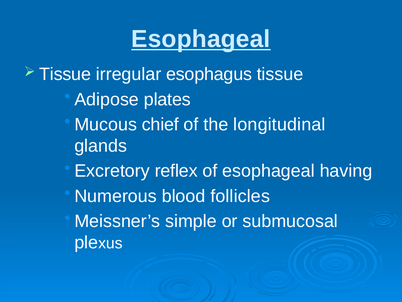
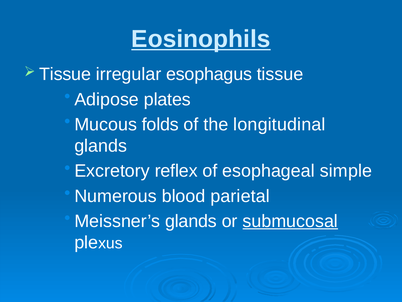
Esophageal at (201, 39): Esophageal -> Eosinophils
chief: chief -> folds
having: having -> simple
follicles: follicles -> parietal
Meissner’s simple: simple -> glands
submucosal underline: none -> present
